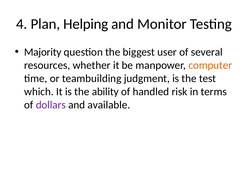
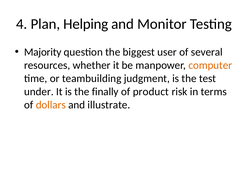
which: which -> under
ability: ability -> finally
handled: handled -> product
dollars colour: purple -> orange
available: available -> illustrate
